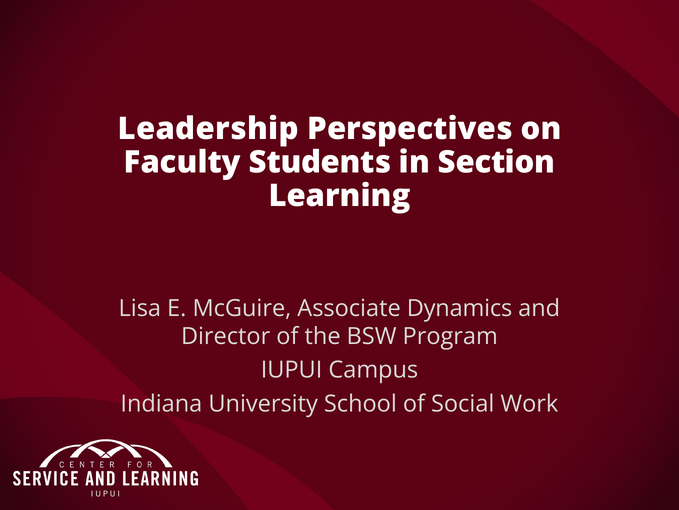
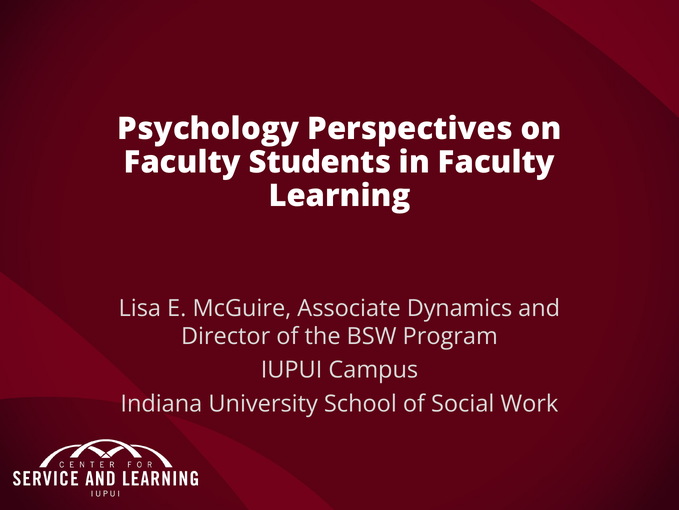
Leadership: Leadership -> Psychology
in Section: Section -> Faculty
